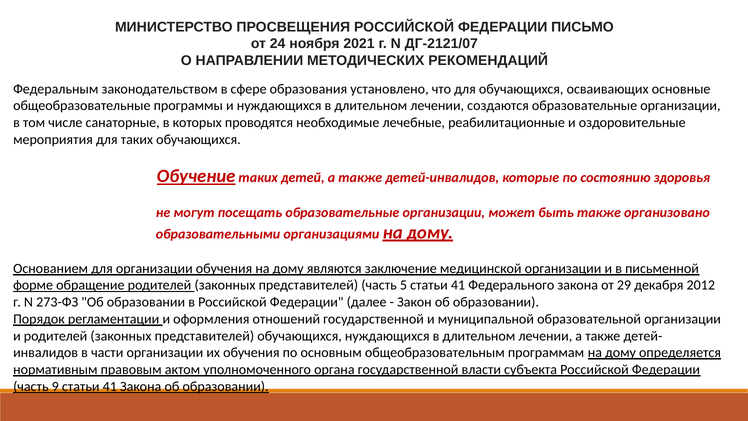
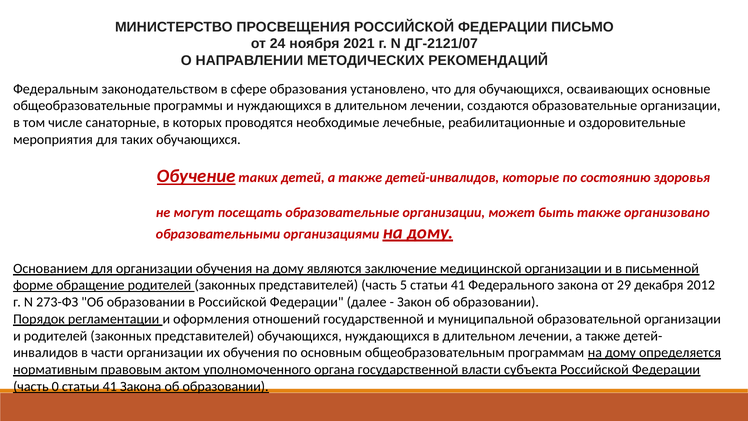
9: 9 -> 0
